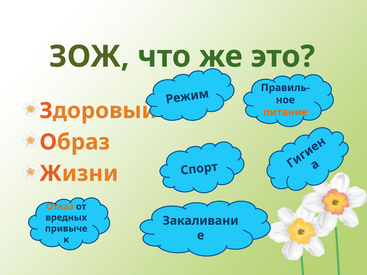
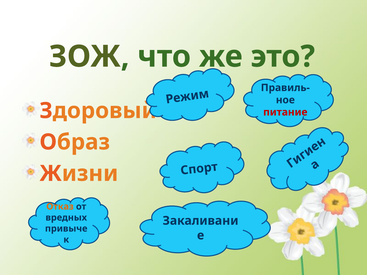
питание colour: orange -> red
